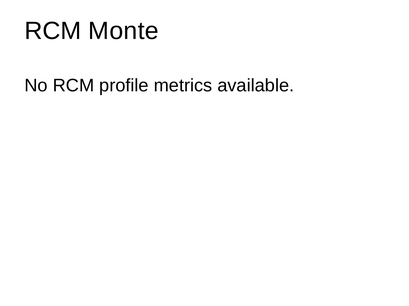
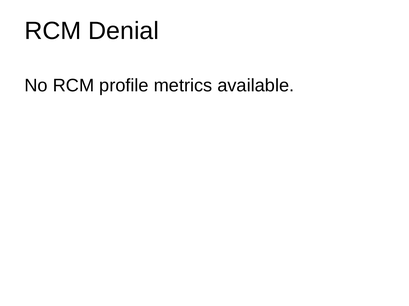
Monte: Monte -> Denial
